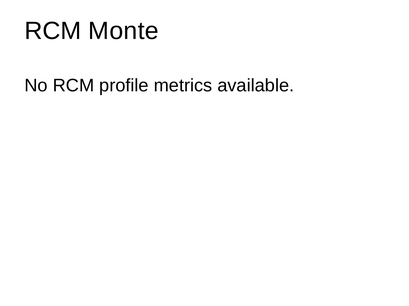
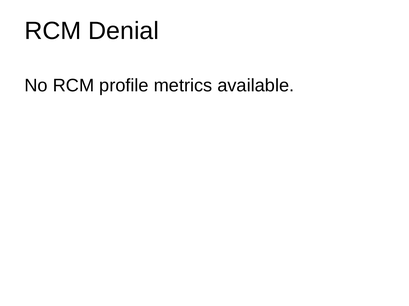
Monte: Monte -> Denial
